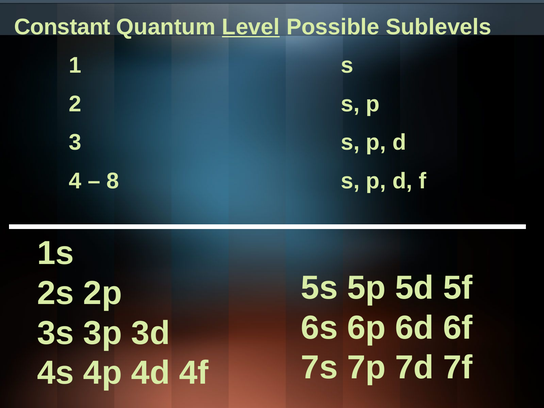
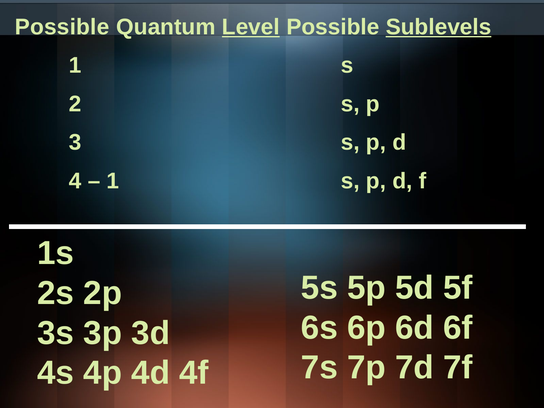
Constant at (62, 27): Constant -> Possible
Sublevels underline: none -> present
8 at (113, 181): 8 -> 1
